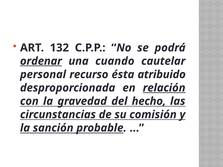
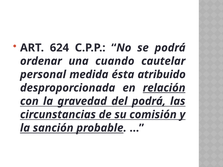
132: 132 -> 624
ordenar underline: present -> none
recurso: recurso -> medida
del hecho: hecho -> podrá
